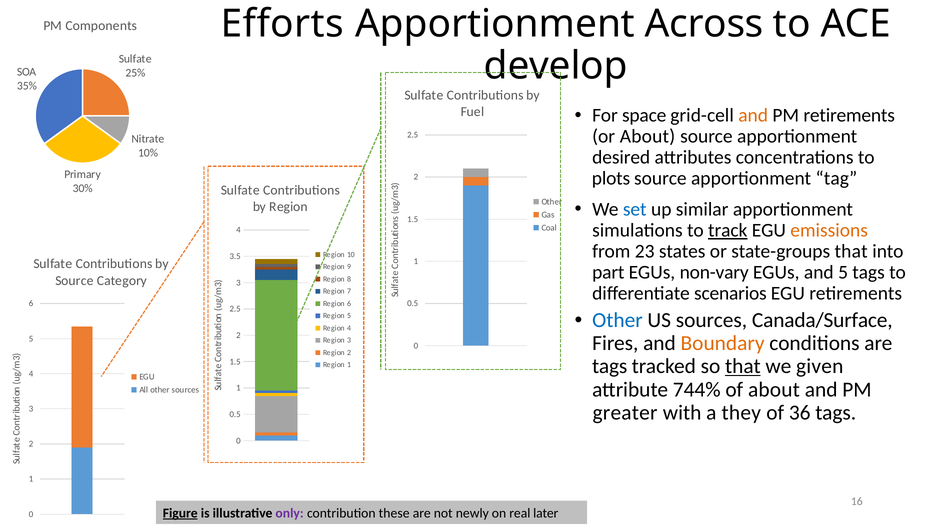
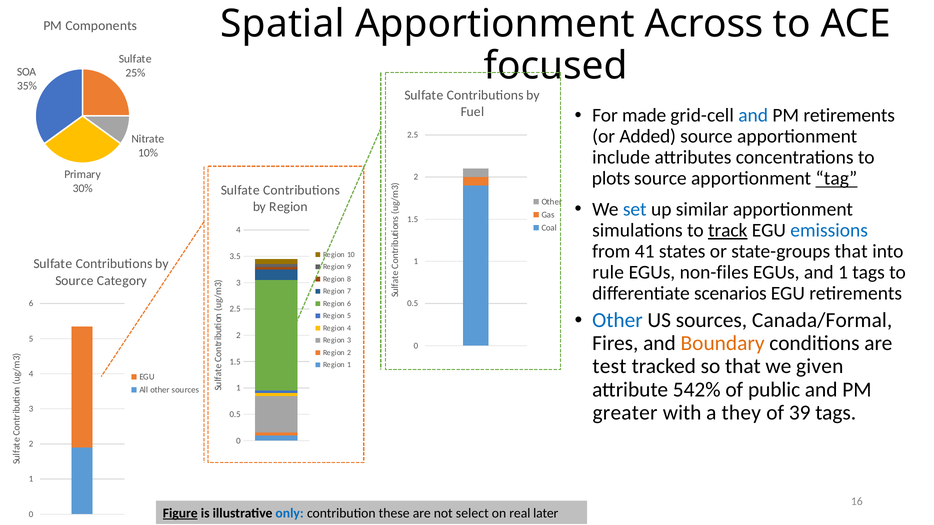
Efforts: Efforts -> Spatial
develop: develop -> focused
space: space -> made
and at (753, 116) colour: orange -> blue
or About: About -> Added
desired: desired -> include
tag underline: none -> present
emissions colour: orange -> blue
23: 23 -> 41
part: part -> rule
non-vary: non-vary -> non-files
and 5: 5 -> 1
Canada/Surface: Canada/Surface -> Canada/Formal
tags at (610, 367): tags -> test
that at (743, 367) underline: present -> none
744%: 744% -> 542%
of about: about -> public
36: 36 -> 39
only colour: purple -> blue
newly: newly -> select
